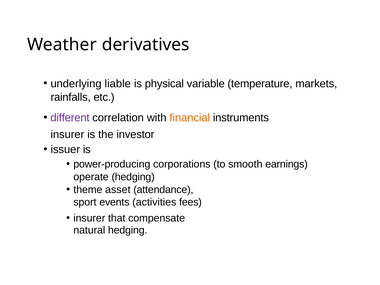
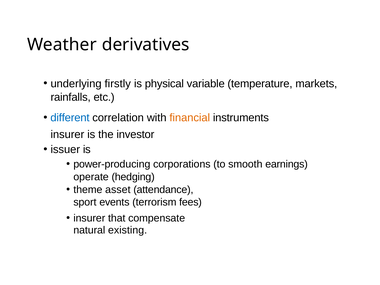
liable: liable -> firstly
different colour: purple -> blue
activities: activities -> terrorism
natural hedging: hedging -> existing
